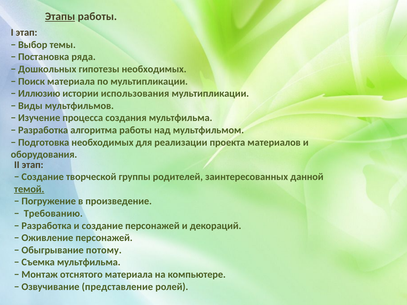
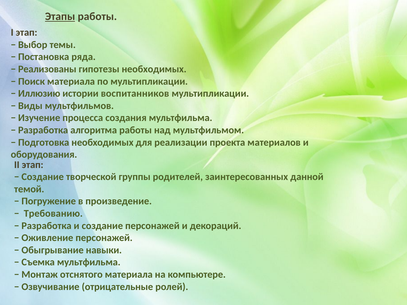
Дошкольных: Дошкольных -> Реализованы
использования: использования -> воспитанников
темой underline: present -> none
потому: потому -> навыки
представление: представление -> отрицательные
